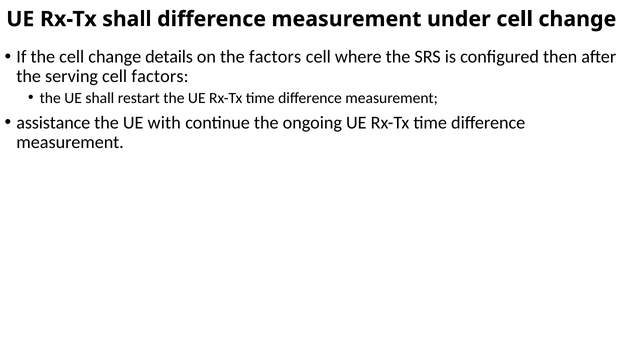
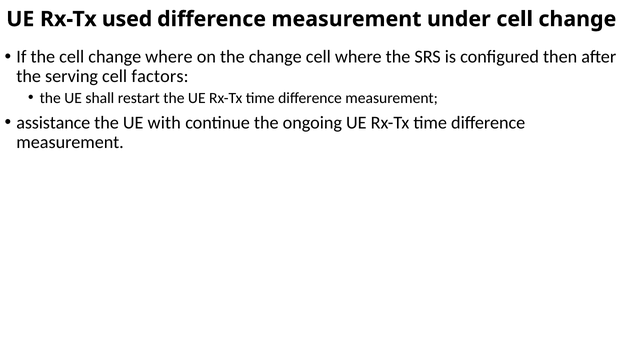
Rx-Tx shall: shall -> used
change details: details -> where
the factors: factors -> change
